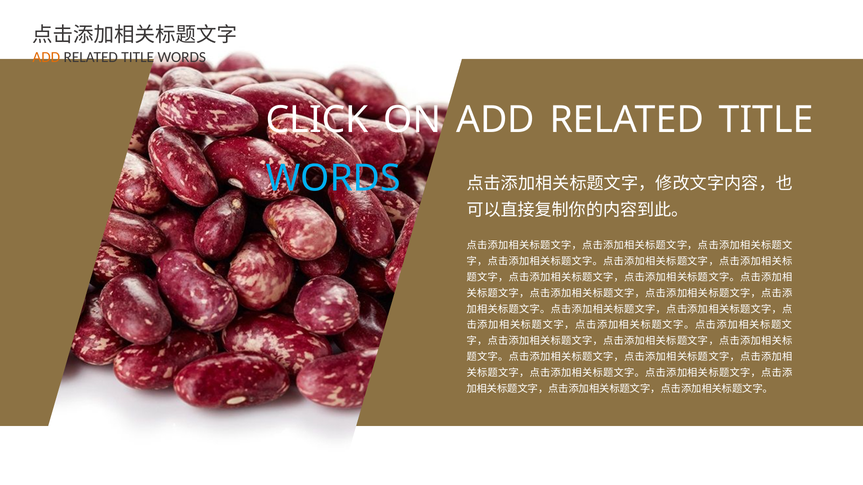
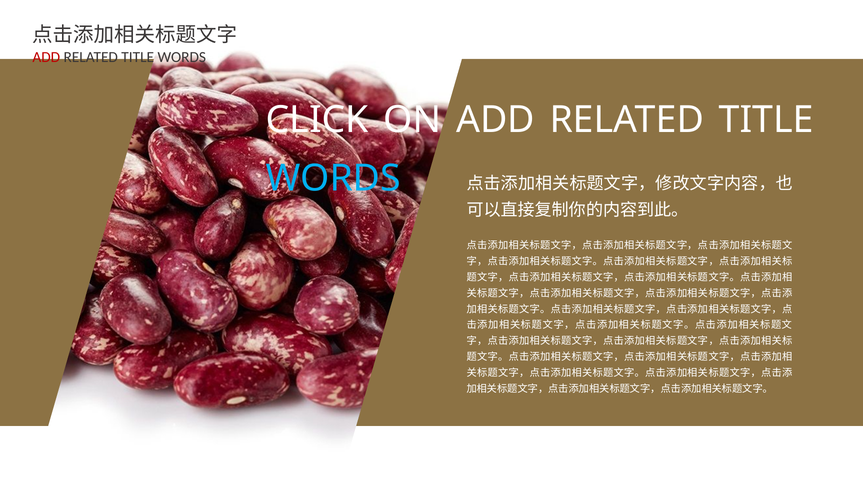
ADD at (46, 57) colour: orange -> red
